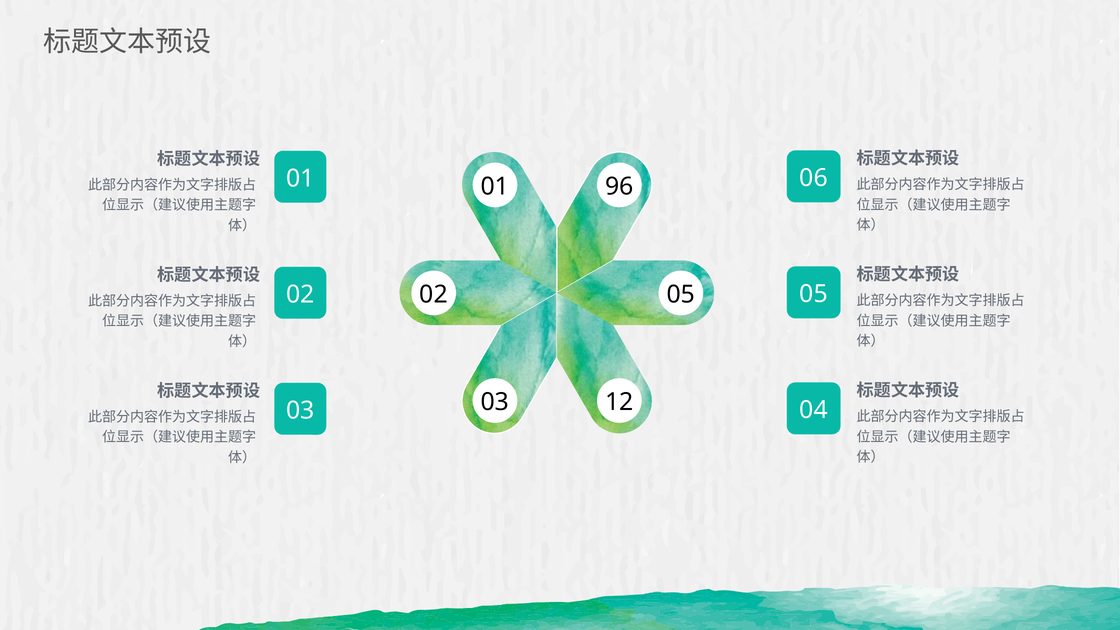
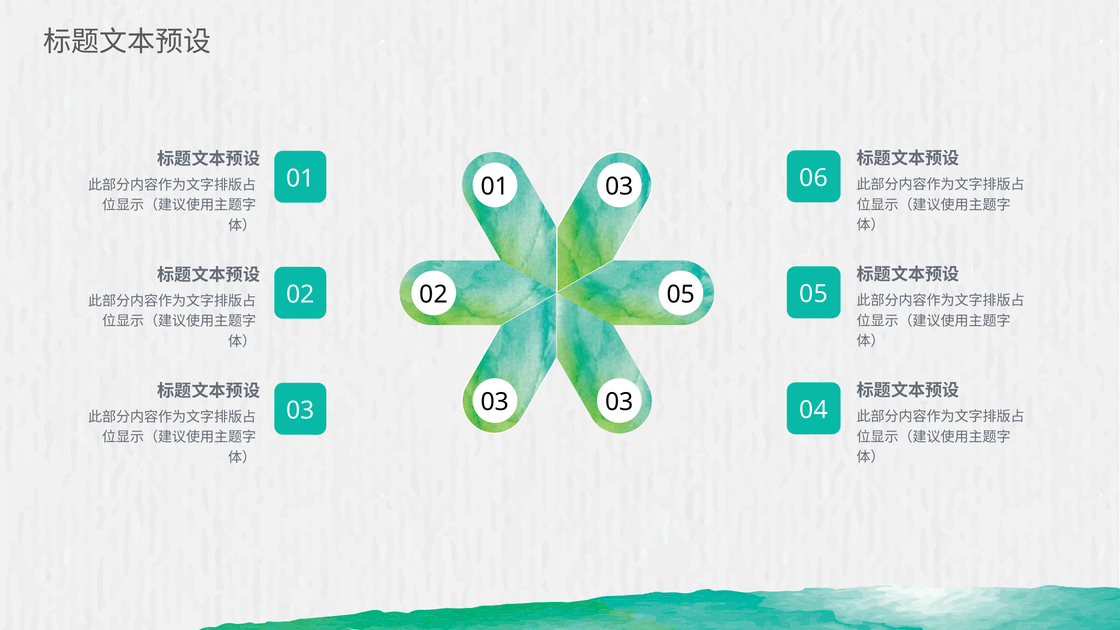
01 96: 96 -> 03
12 at (619, 402): 12 -> 03
